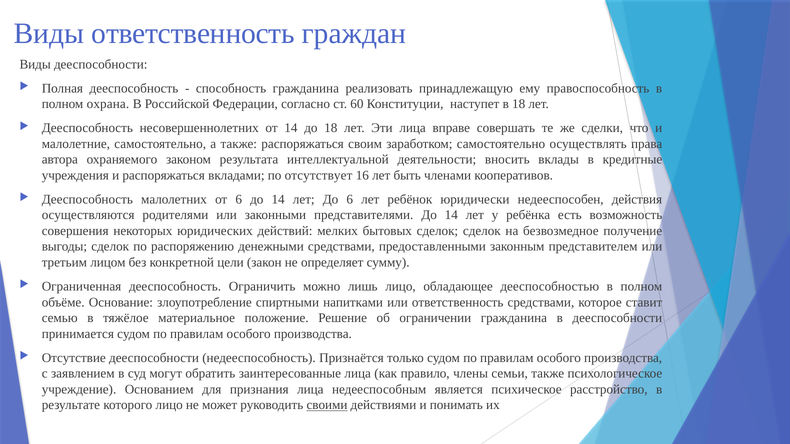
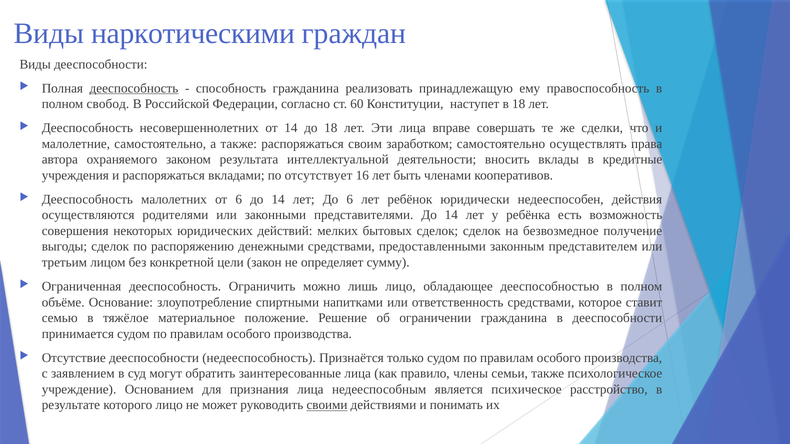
Виды ответственность: ответственность -> наркотическими
дееспособность at (134, 88) underline: none -> present
охрана: охрана -> свобод
